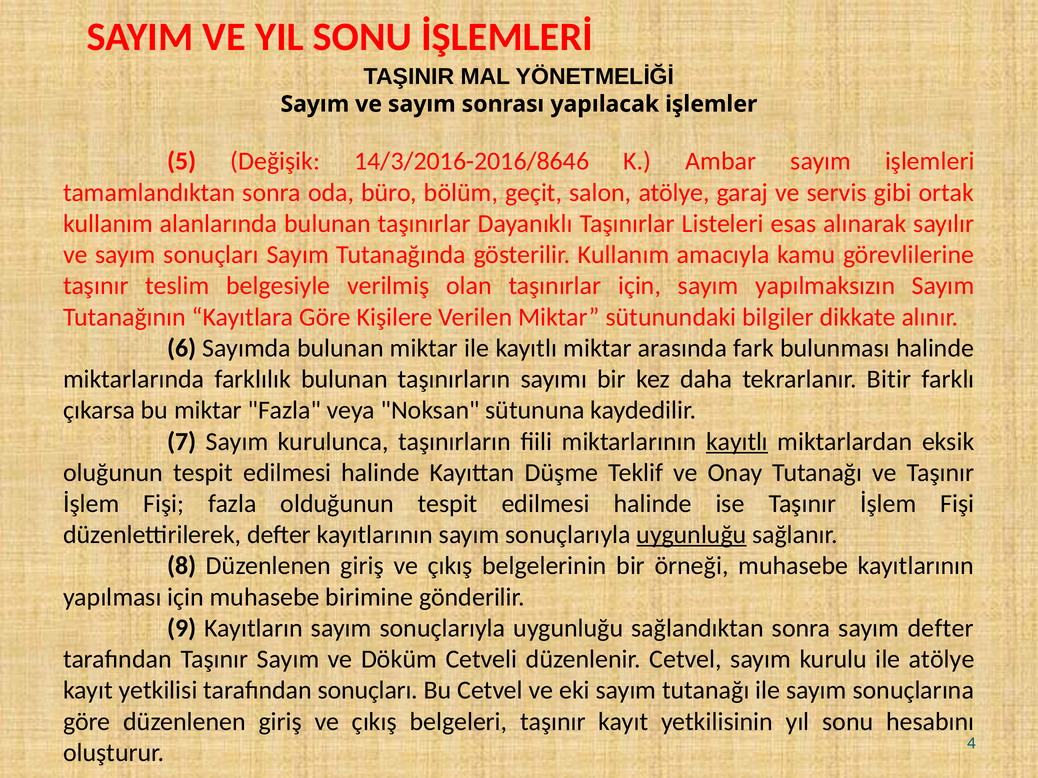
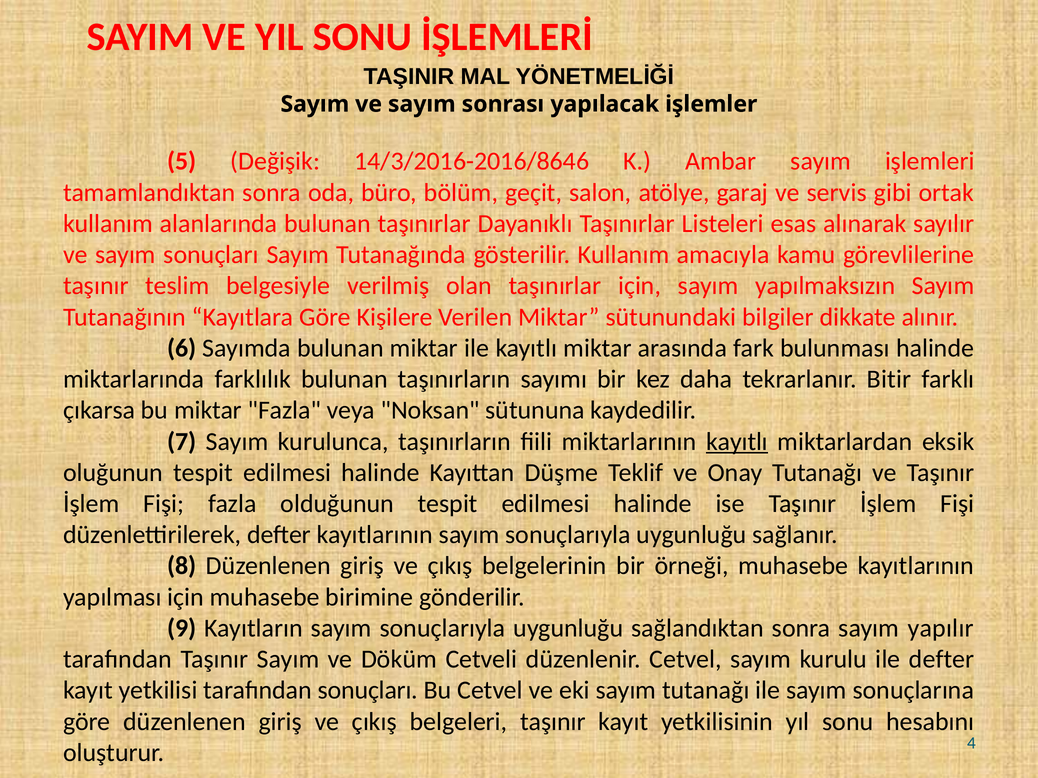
uygunluğu at (691, 535) underline: present -> none
sayım defter: defter -> yapılır
ile atölye: atölye -> defter
